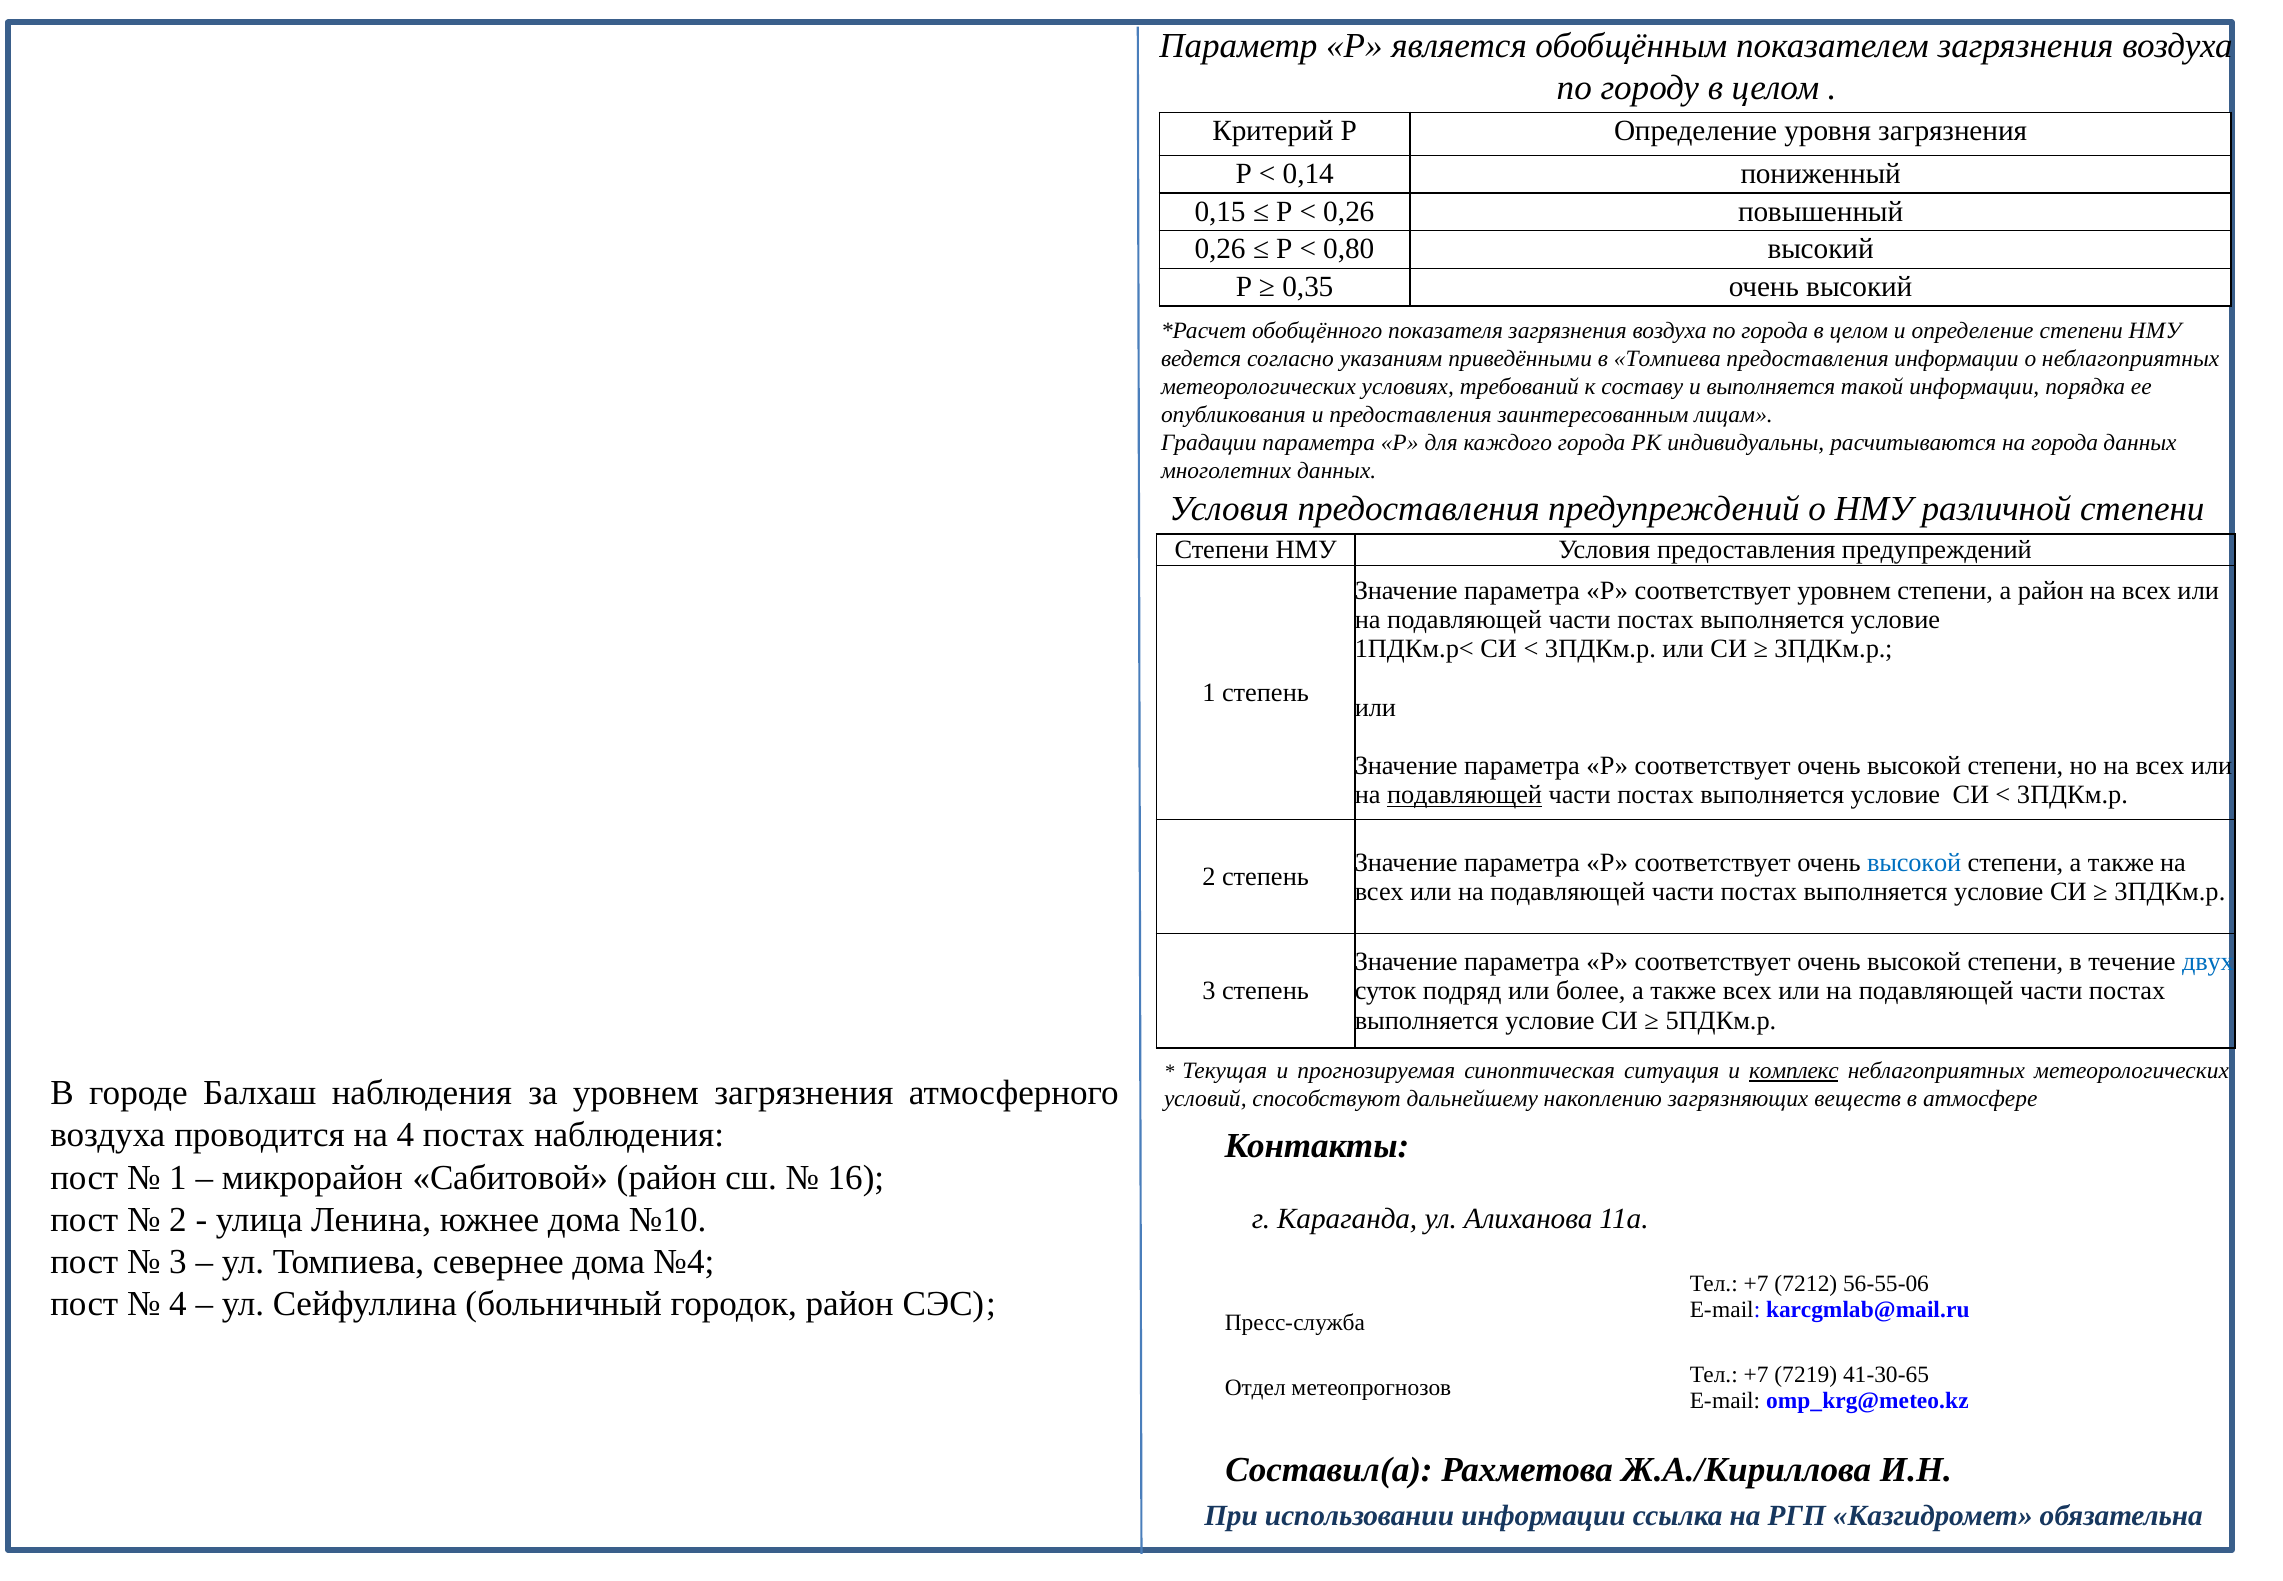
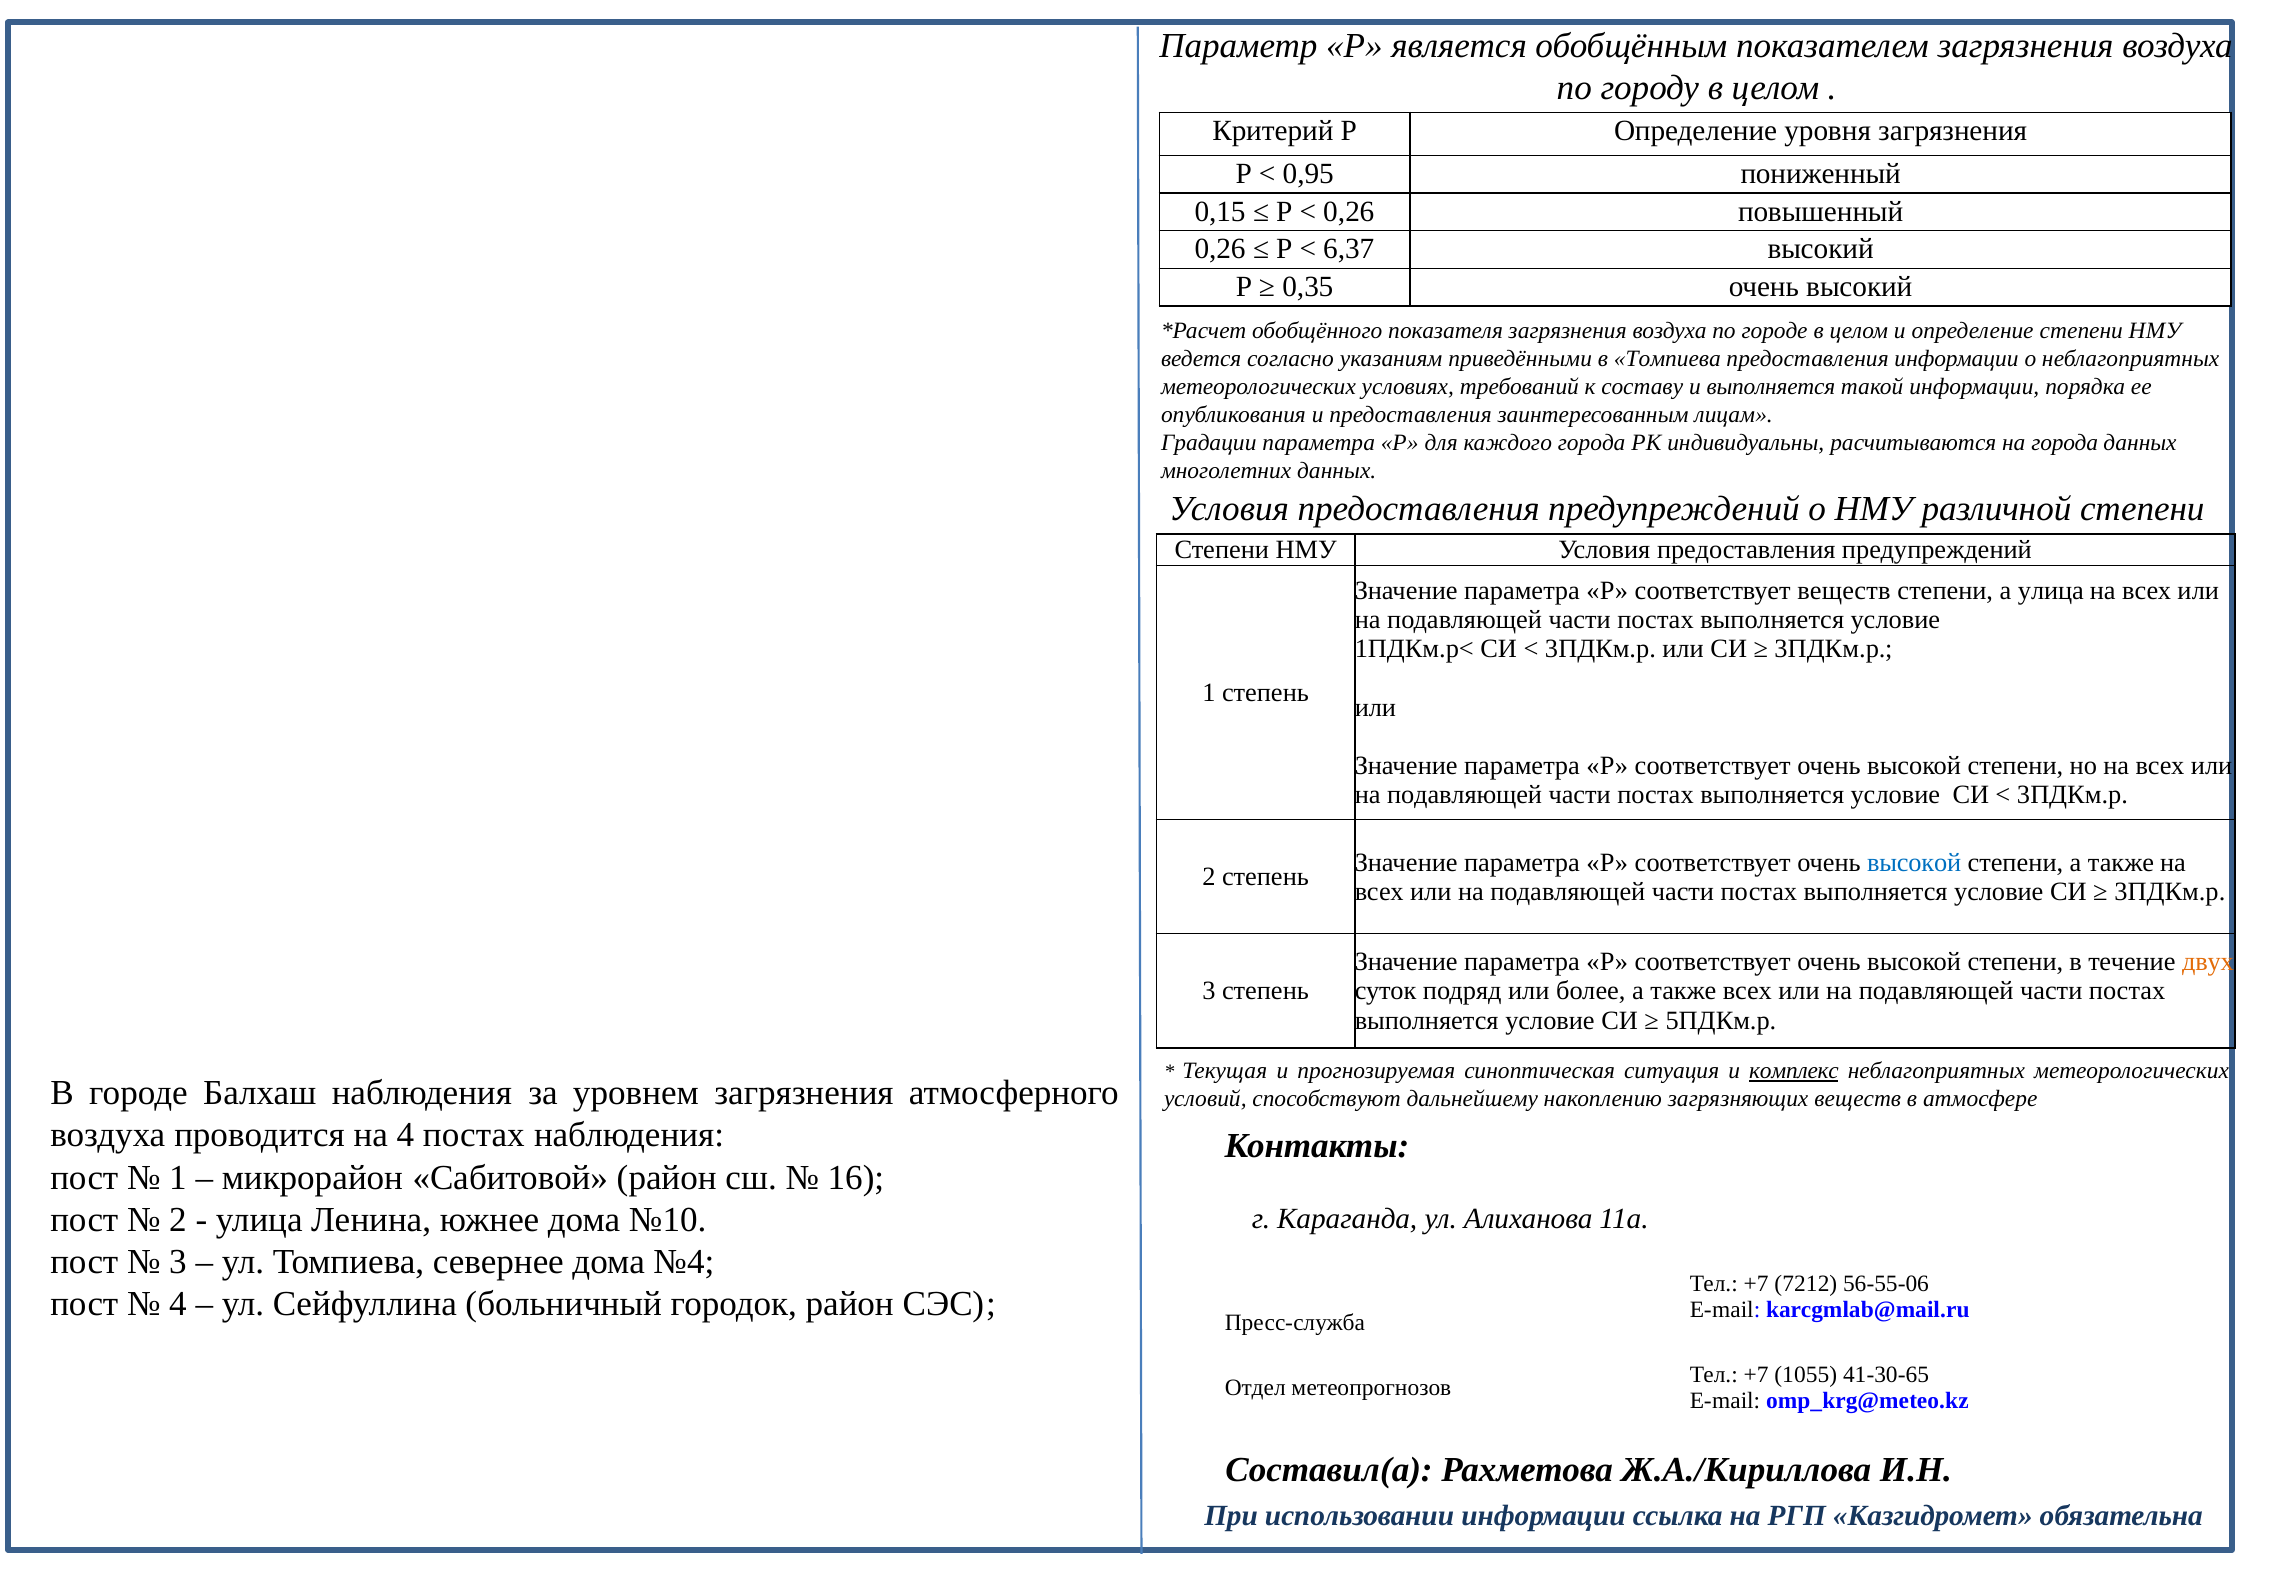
0,14: 0,14 -> 0,95
0,80: 0,80 -> 6,37
по города: города -> городе
соответствует уровнем: уровнем -> веществ
а район: район -> улица
подавляющей at (1465, 795) underline: present -> none
двух colour: blue -> orange
7219: 7219 -> 1055
